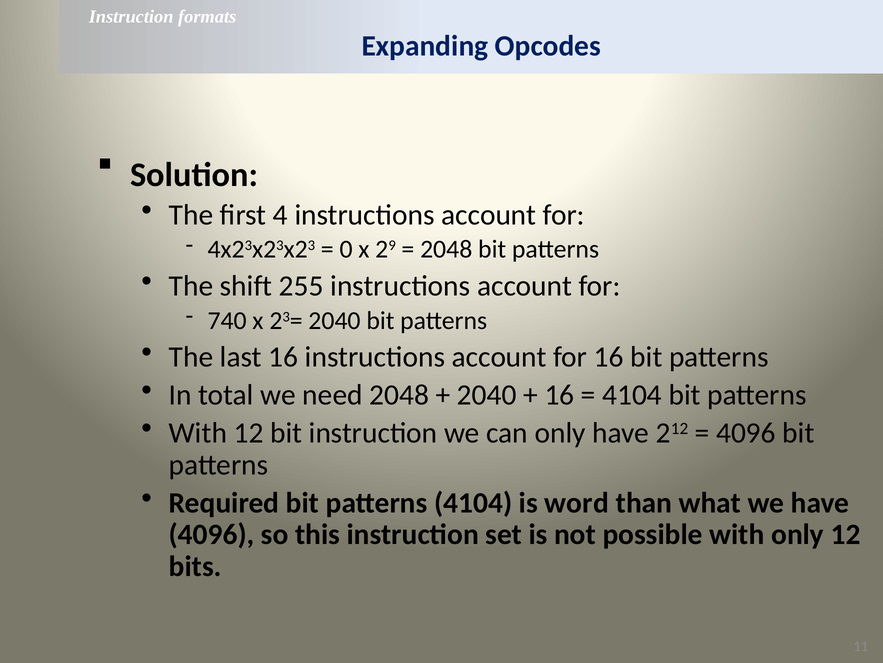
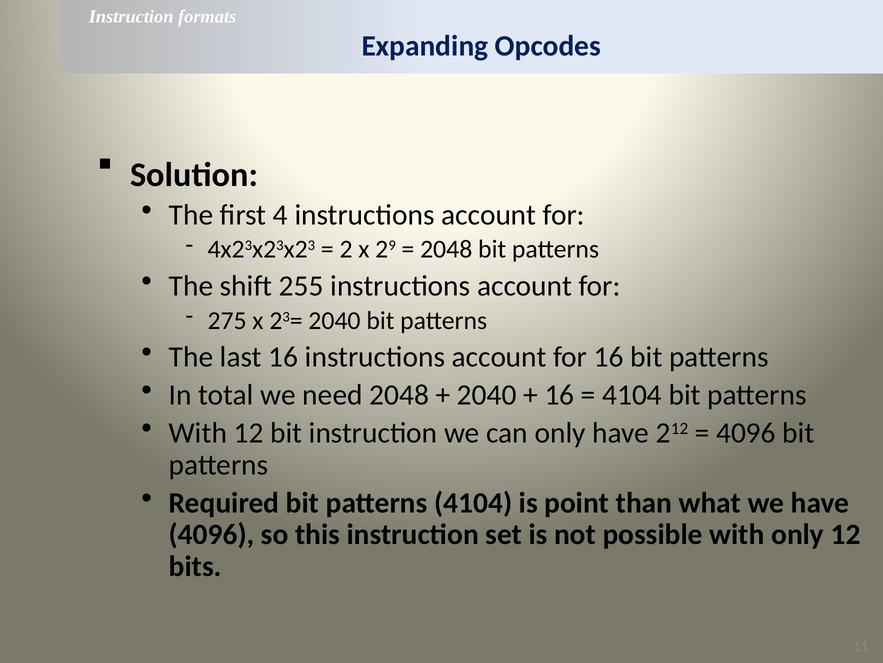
0: 0 -> 2
740: 740 -> 275
word: word -> point
